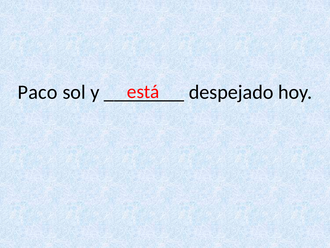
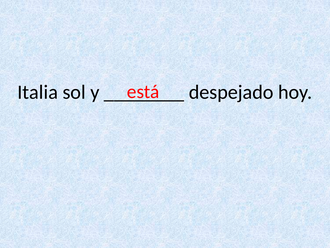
Paco: Paco -> Italia
